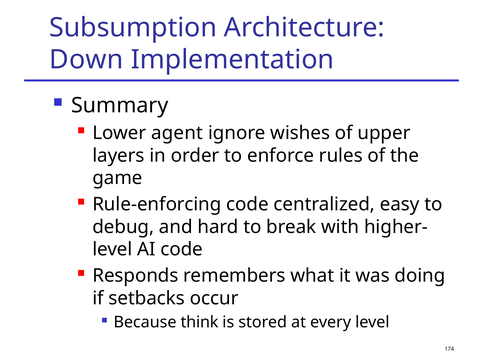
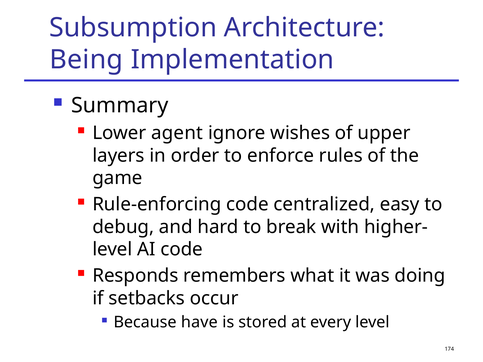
Down: Down -> Being
think: think -> have
